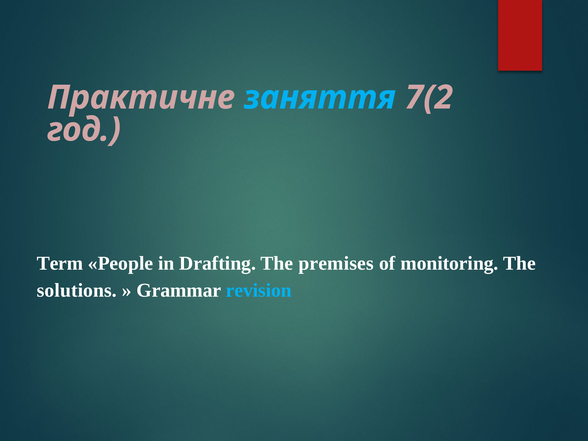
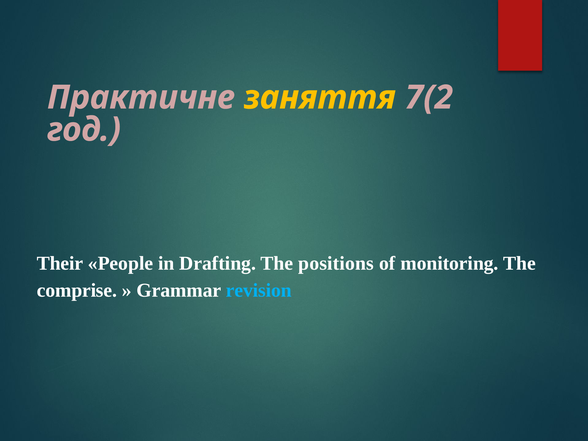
заняття colour: light blue -> yellow
Term: Term -> Their
premises: premises -> positions
solutions: solutions -> comprise
